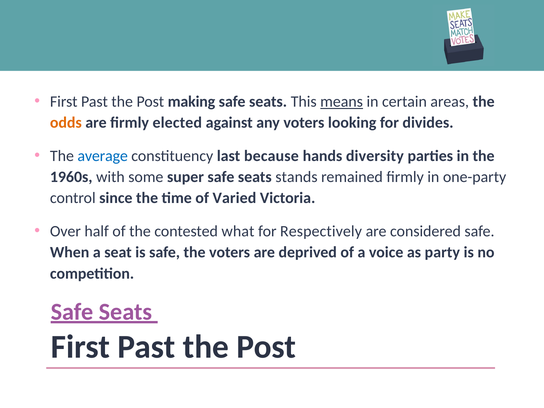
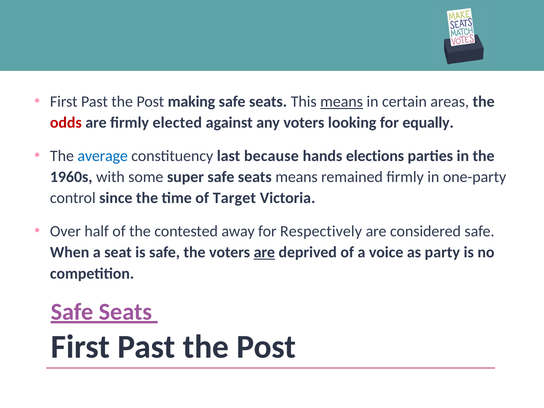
odds colour: orange -> red
divides: divides -> equally
diversity: diversity -> elections
seats stands: stands -> means
Varied: Varied -> Target
what: what -> away
are at (264, 252) underline: none -> present
